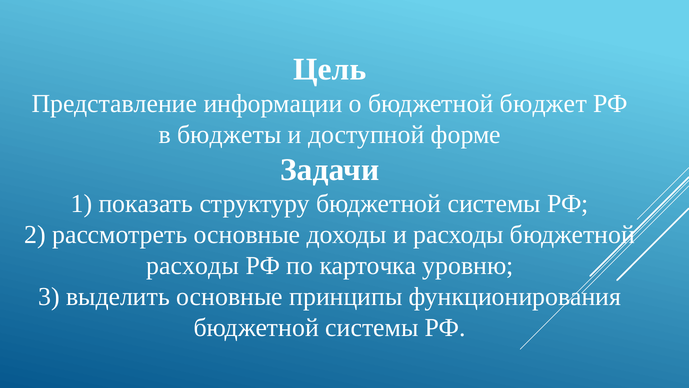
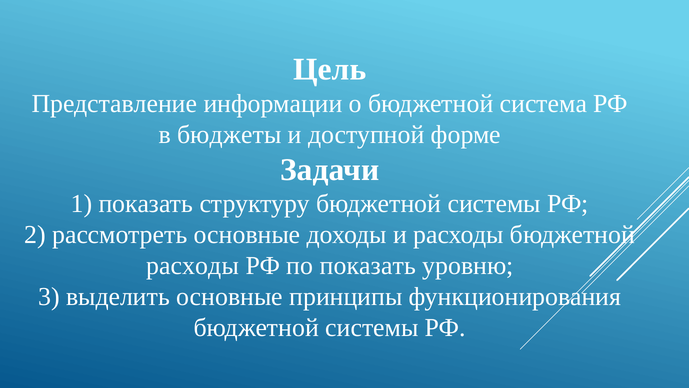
бюджет: бюджет -> система
по карточка: карточка -> показать
